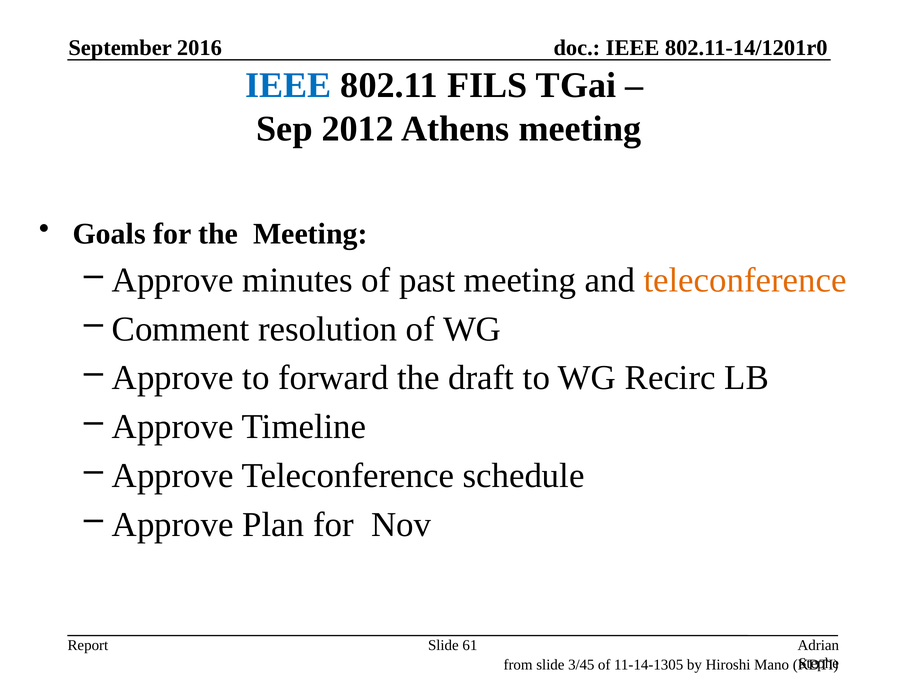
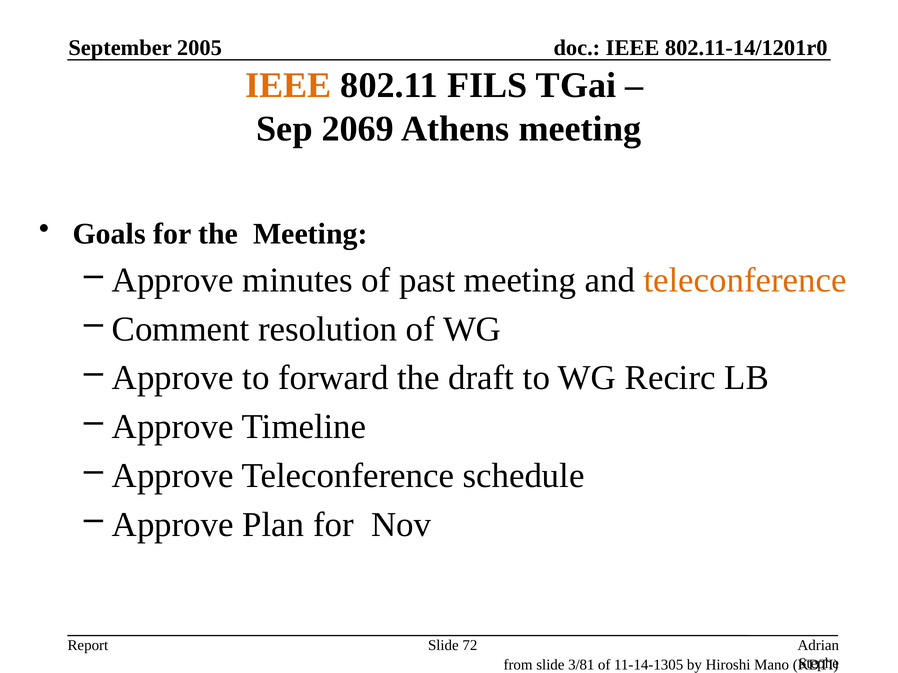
2016: 2016 -> 2005
IEEE at (288, 86) colour: blue -> orange
2012: 2012 -> 2069
61: 61 -> 72
3/45: 3/45 -> 3/81
